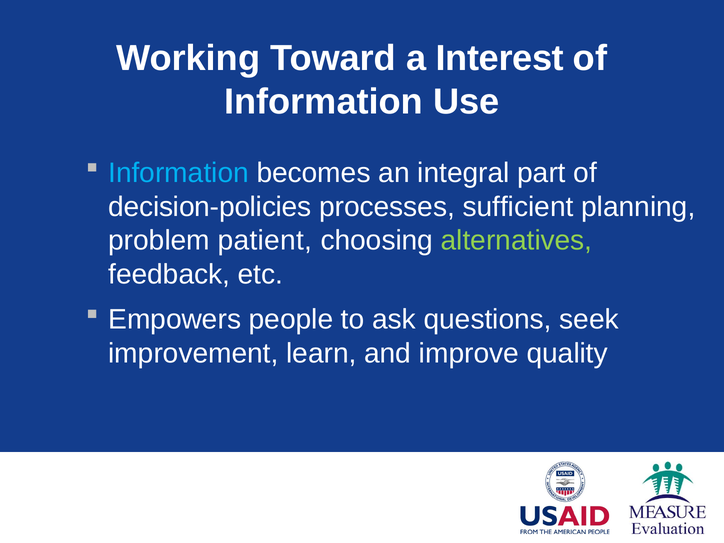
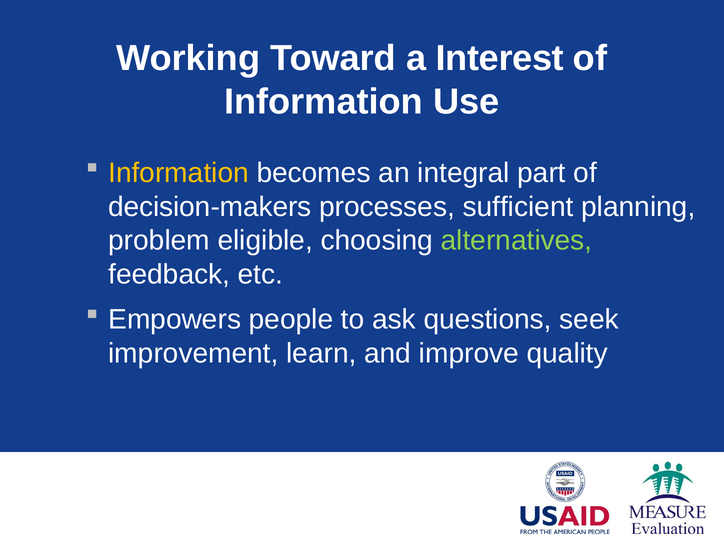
Information at (179, 173) colour: light blue -> yellow
decision-policies: decision-policies -> decision-makers
patient: patient -> eligible
